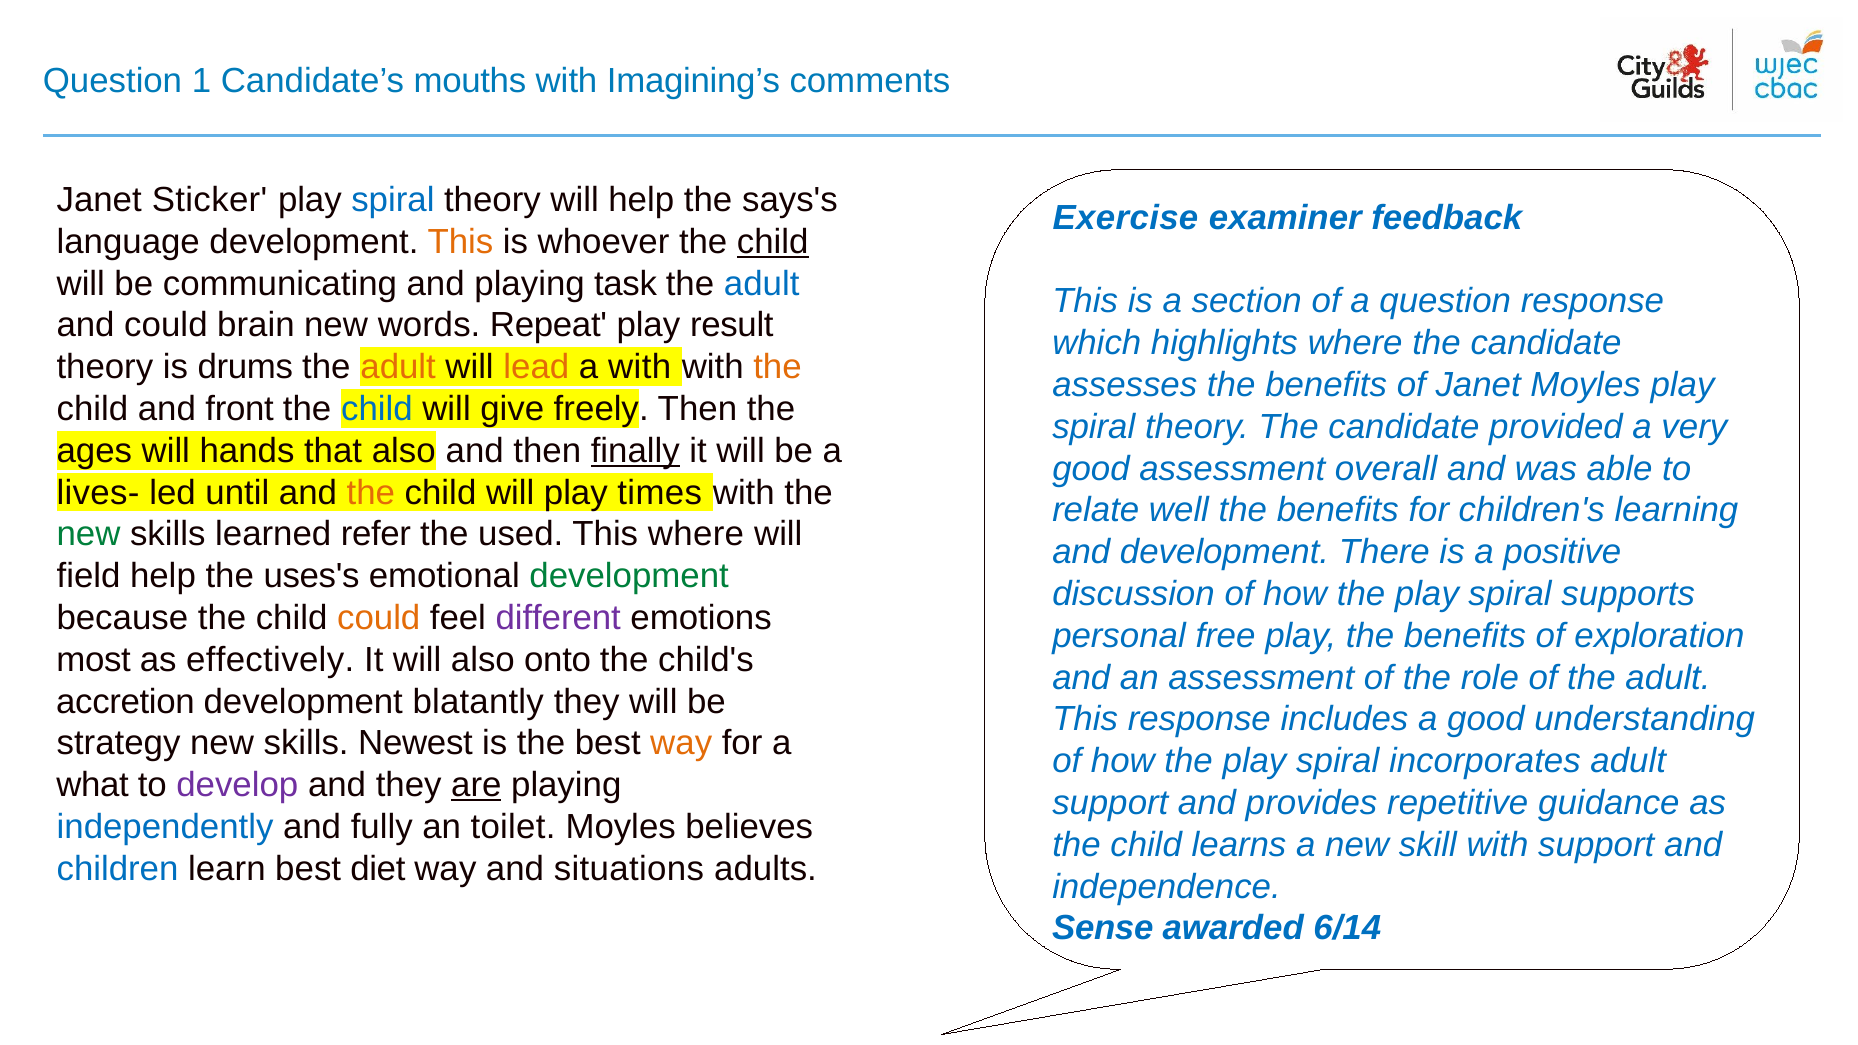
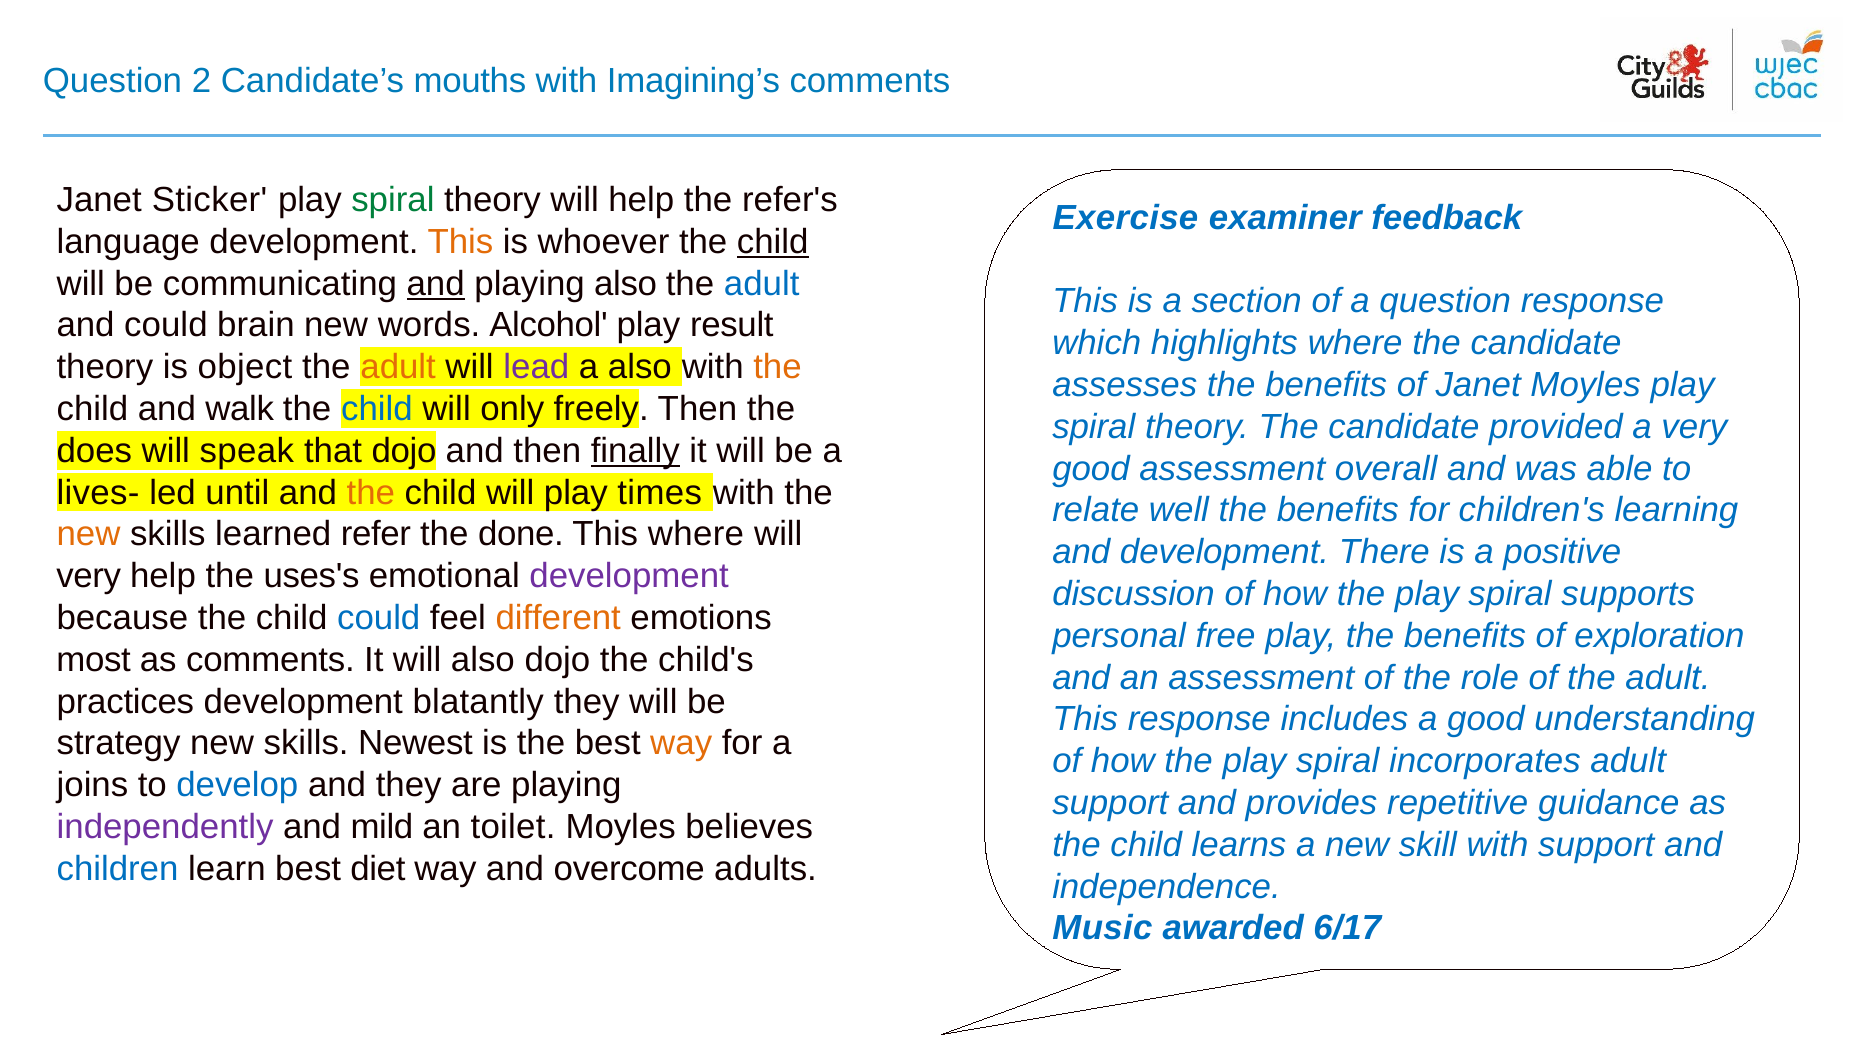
1: 1 -> 2
spiral colour: blue -> green
says's: says's -> refer's
and at (436, 284) underline: none -> present
playing task: task -> also
Repeat: Repeat -> Alcohol
drums: drums -> object
lead colour: orange -> purple
a with: with -> also
front: front -> walk
give: give -> only
ages: ages -> does
hands: hands -> speak
that also: also -> dojo
new at (89, 534) colour: green -> orange
used: used -> done
field: field -> very
development at (629, 576) colour: green -> purple
could at (379, 618) colour: orange -> blue
different colour: purple -> orange
as effectively: effectively -> comments
also onto: onto -> dojo
accretion: accretion -> practices
what: what -> joins
develop colour: purple -> blue
are underline: present -> none
independently colour: blue -> purple
fully: fully -> mild
situations: situations -> overcome
Sense: Sense -> Music
6/14: 6/14 -> 6/17
